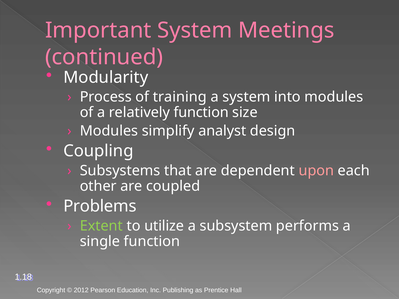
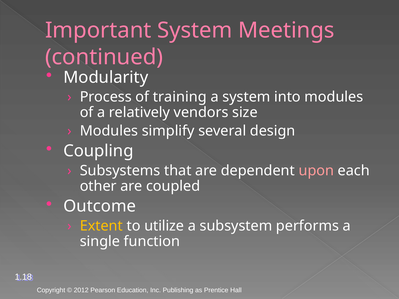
relatively function: function -> vendors
analyst: analyst -> several
Problems: Problems -> Outcome
Extent colour: light green -> yellow
